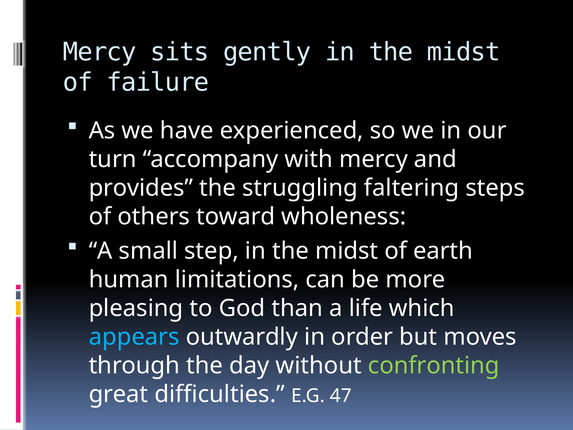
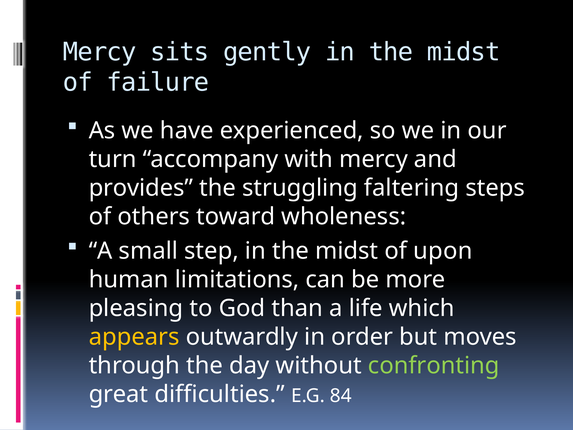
earth: earth -> upon
appears colour: light blue -> yellow
47: 47 -> 84
